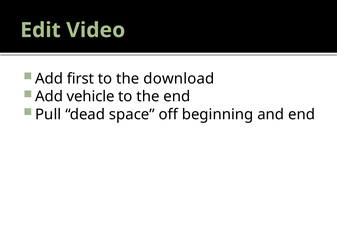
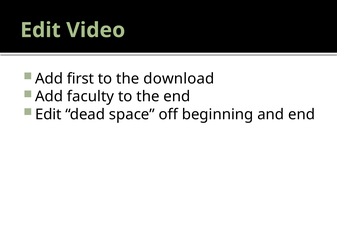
vehicle: vehicle -> faculty
Pull at (48, 115): Pull -> Edit
